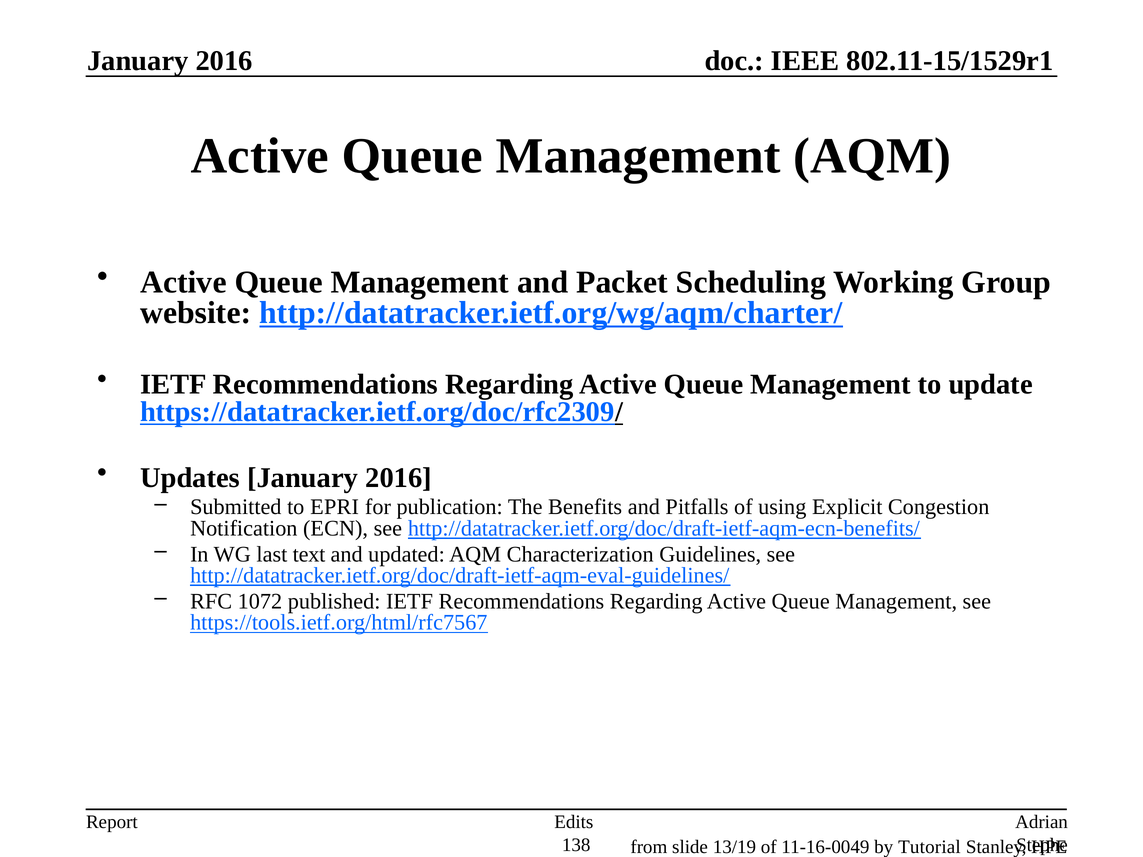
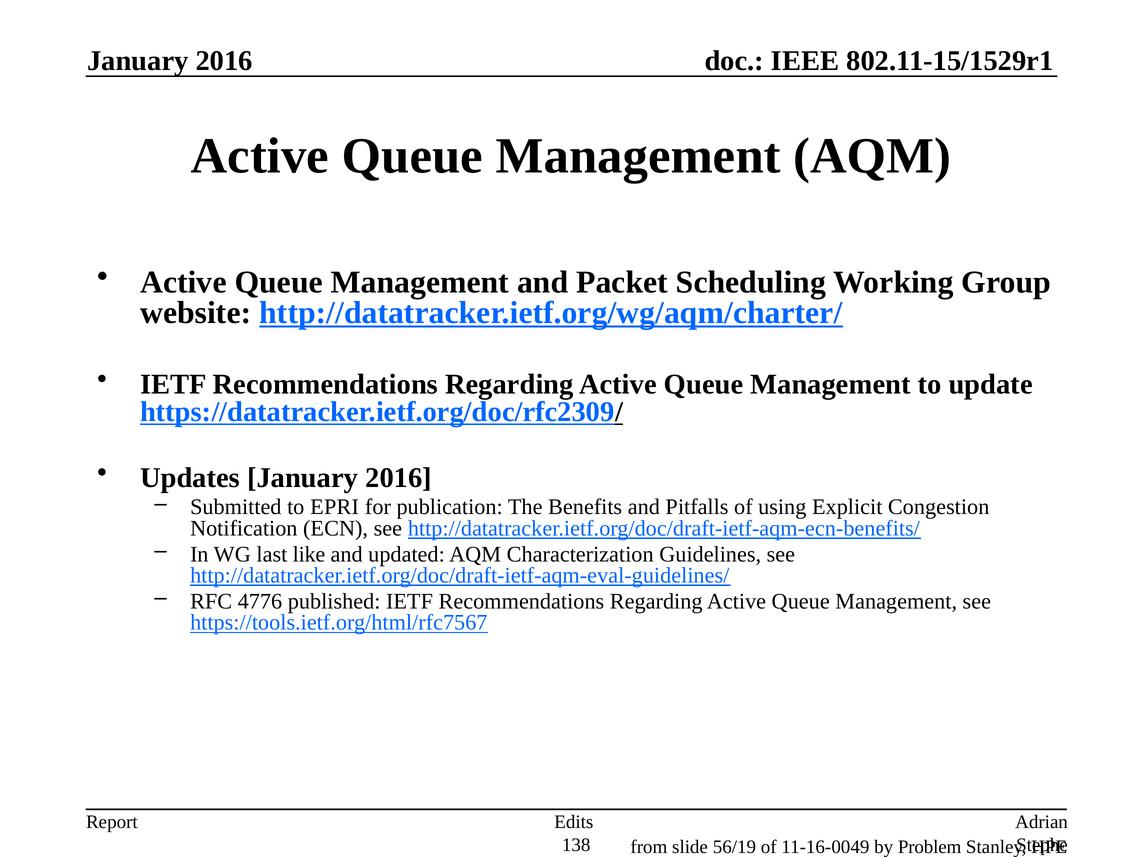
text: text -> like
1072: 1072 -> 4776
13/19: 13/19 -> 56/19
Tutorial: Tutorial -> Problem
